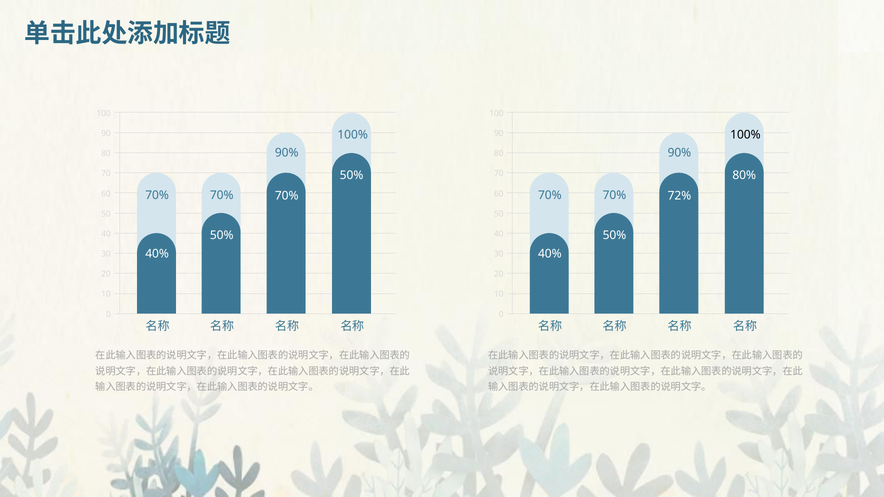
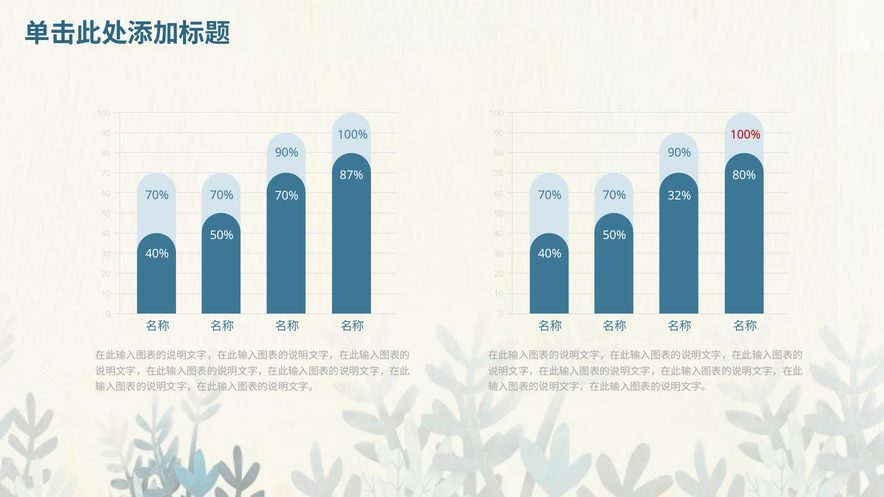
100% at (745, 135) colour: black -> red
50% at (352, 175): 50% -> 87%
72%: 72% -> 32%
